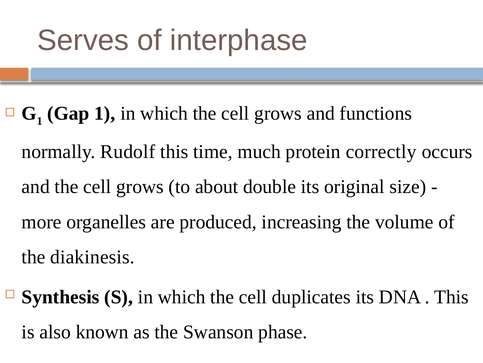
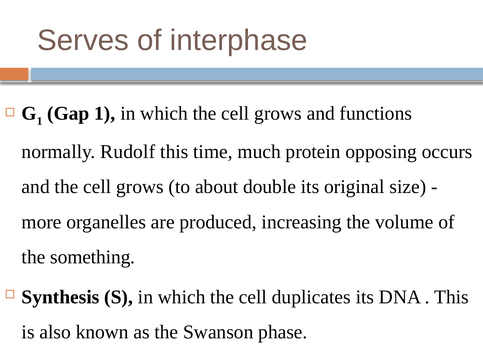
correctly: correctly -> opposing
diakinesis: diakinesis -> something
